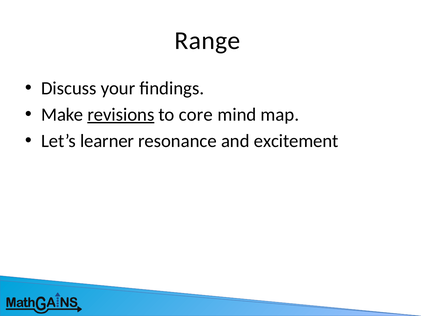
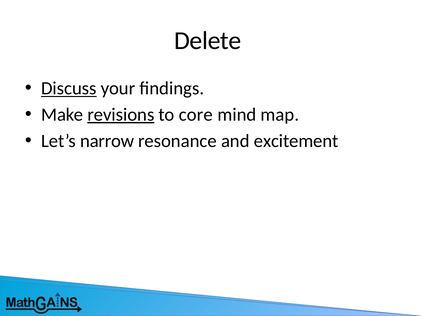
Range: Range -> Delete
Discuss underline: none -> present
learner: learner -> narrow
